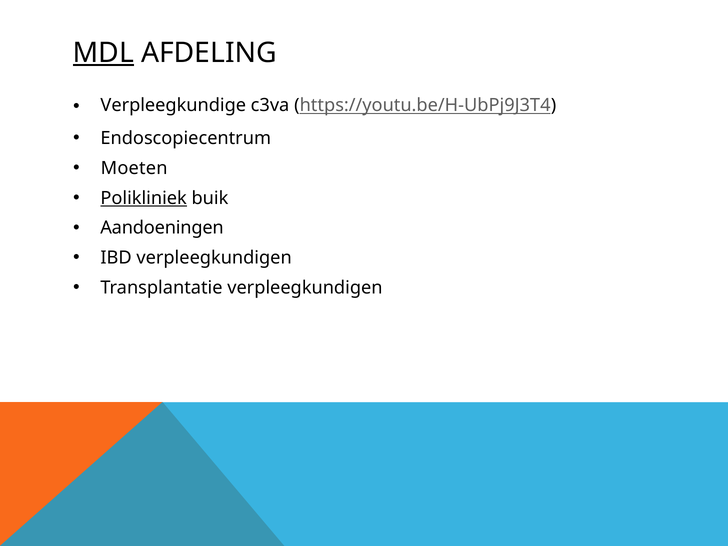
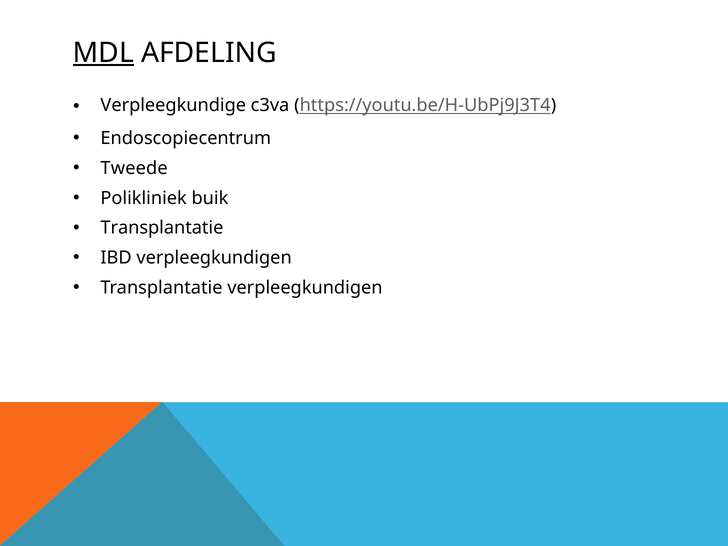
Moeten: Moeten -> Tweede
Polikliniek underline: present -> none
Aandoeningen at (162, 228): Aandoeningen -> Transplantatie
